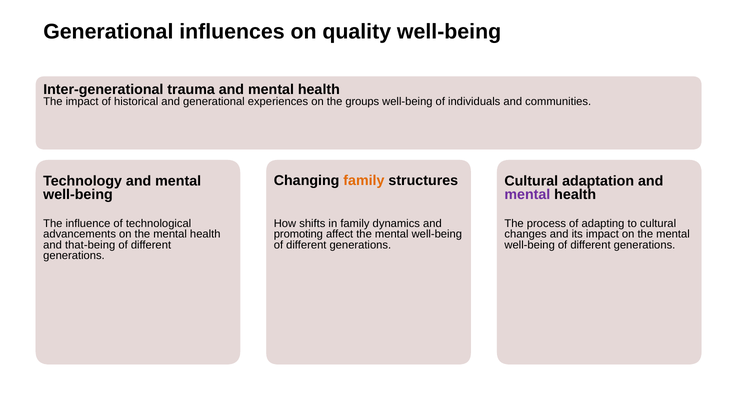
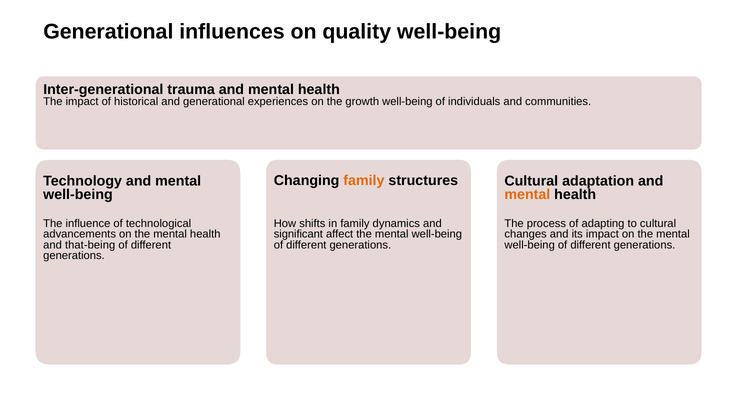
groups: groups -> growth
mental at (527, 195) colour: purple -> orange
promoting: promoting -> significant
